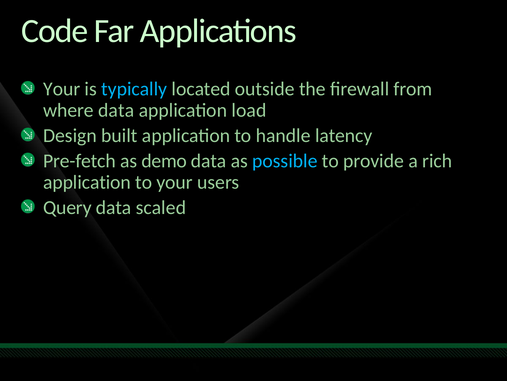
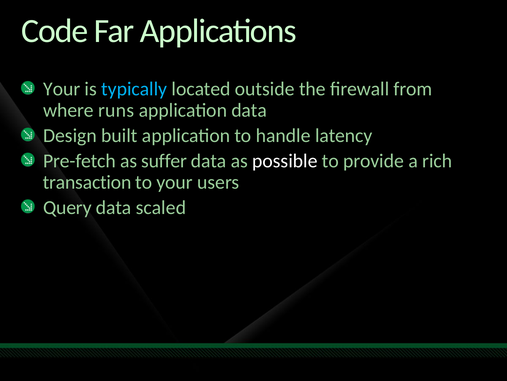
where data: data -> runs
application load: load -> data
demo: demo -> suffer
possible colour: light blue -> white
application at (87, 182): application -> transaction
